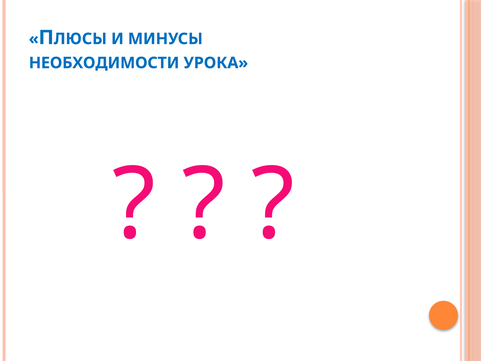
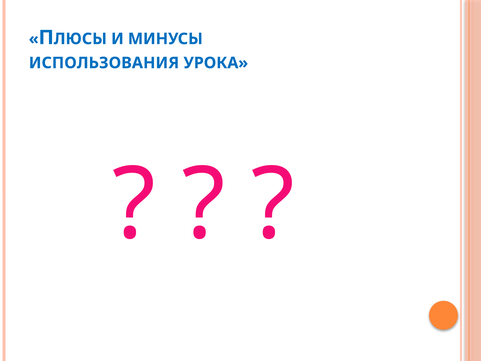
НЕОБХОДИМОСТИ: НЕОБХОДИМОСТИ -> ИСПОЛЬЗОВАНИЯ
